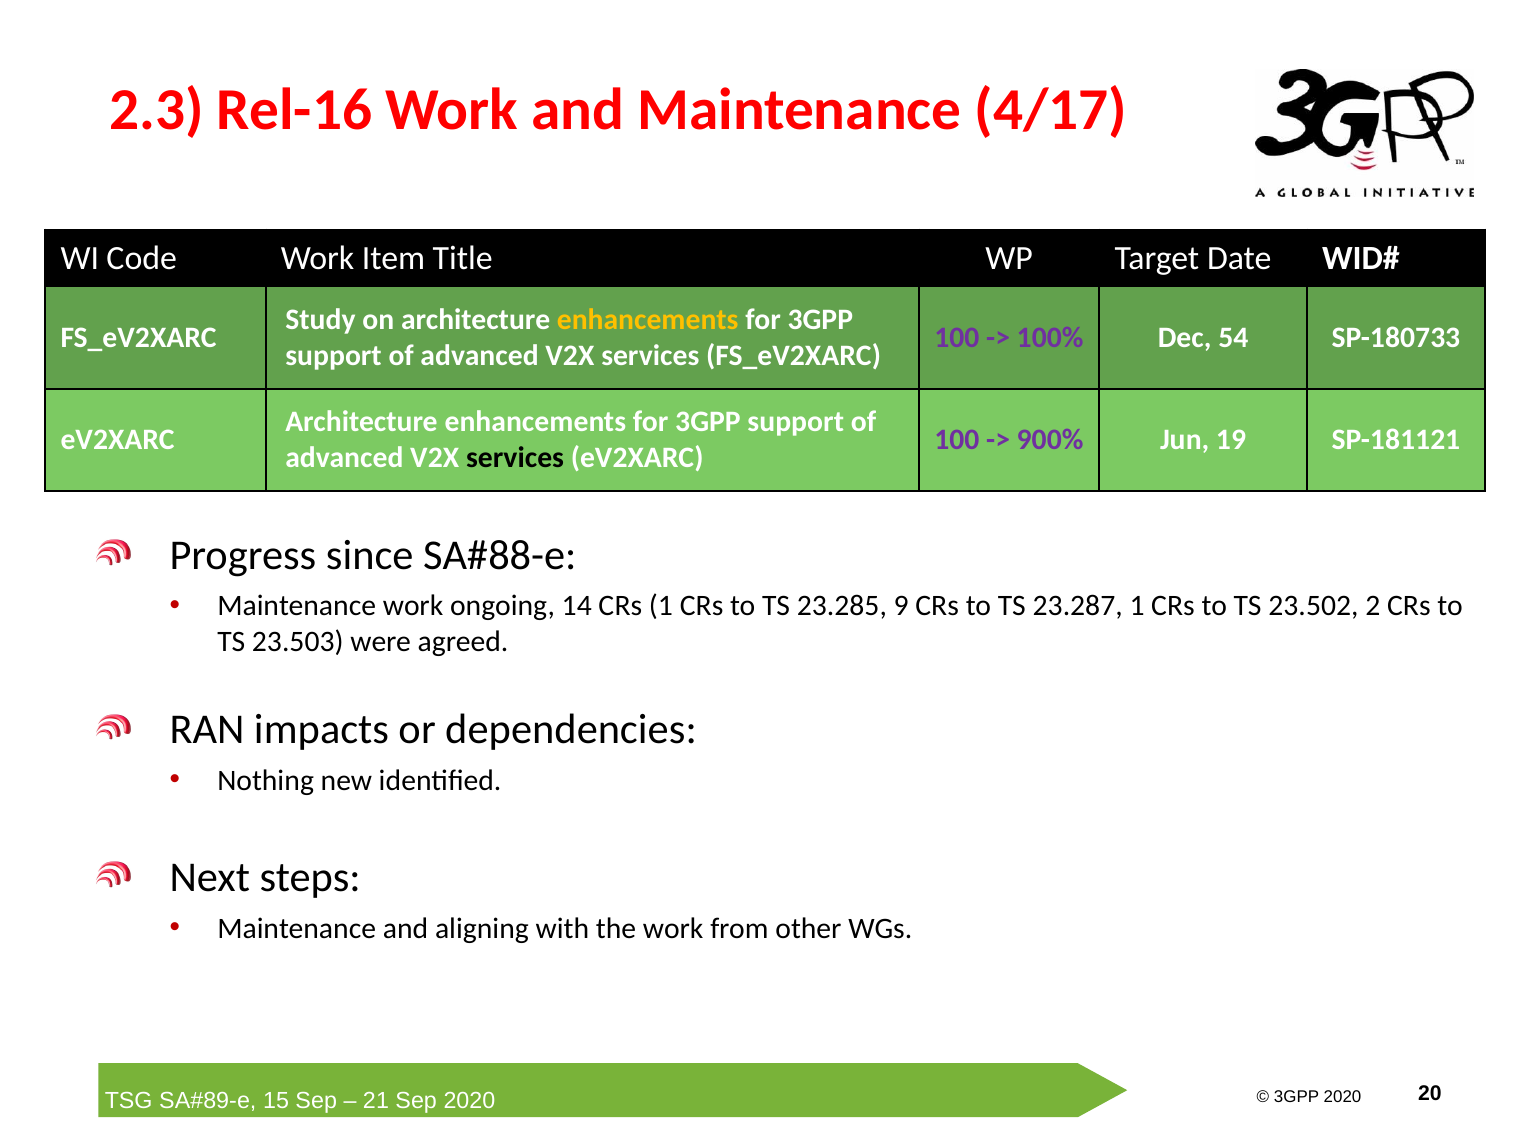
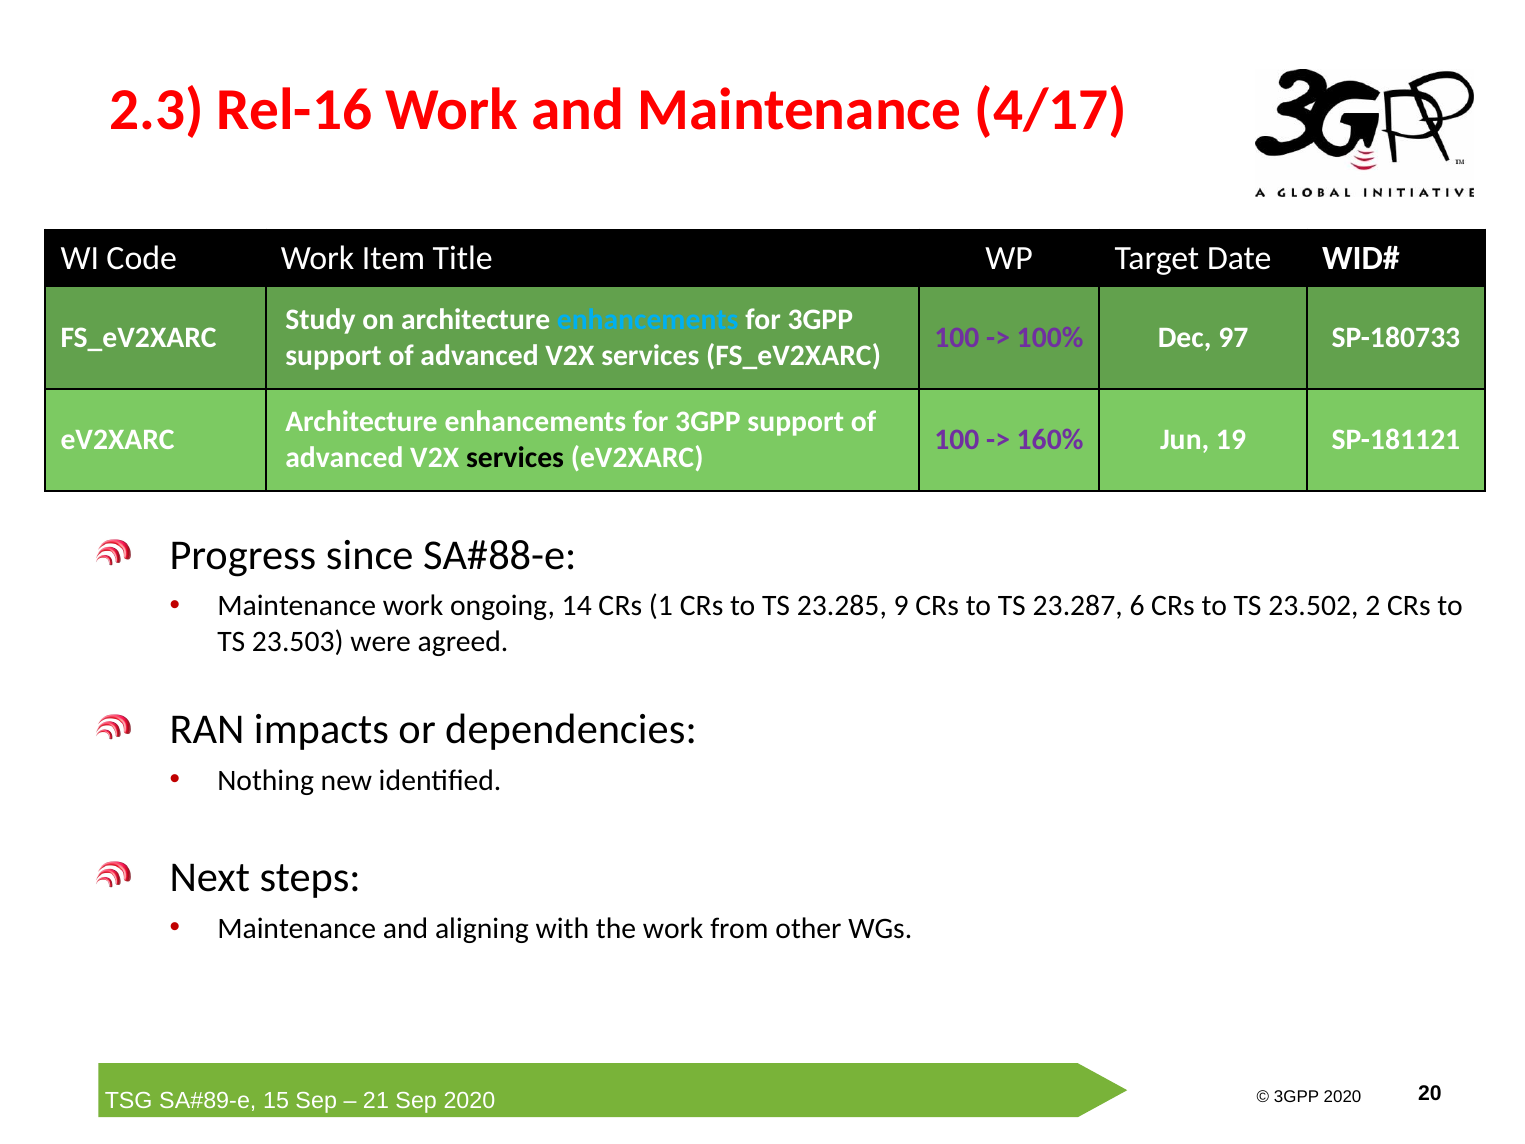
enhancements at (648, 320) colour: yellow -> light blue
54: 54 -> 97
900%: 900% -> 160%
23.287 1: 1 -> 6
